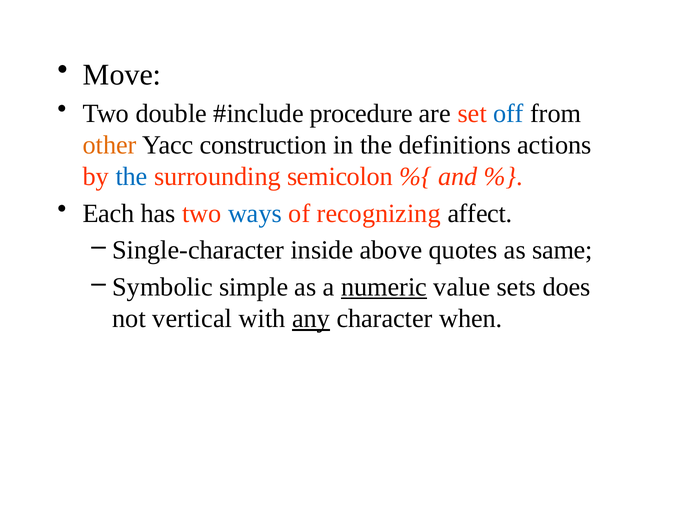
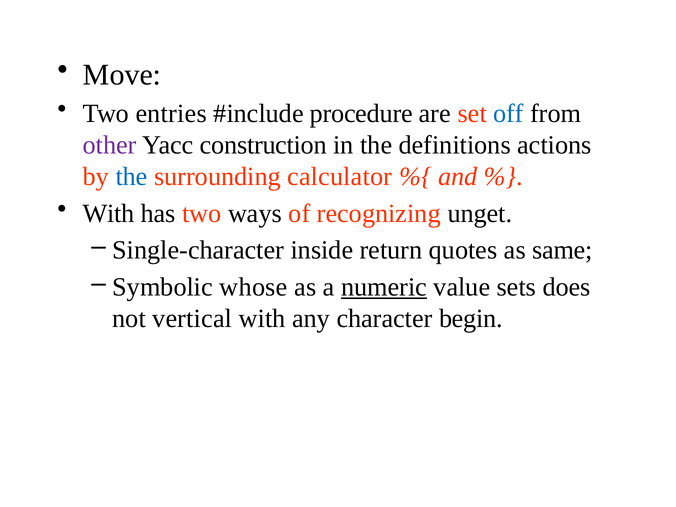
double: double -> entries
other colour: orange -> purple
semicolon: semicolon -> calculator
Each at (109, 213): Each -> With
ways colour: blue -> black
affect: affect -> unget
above: above -> return
simple: simple -> whose
any underline: present -> none
when: when -> begin
